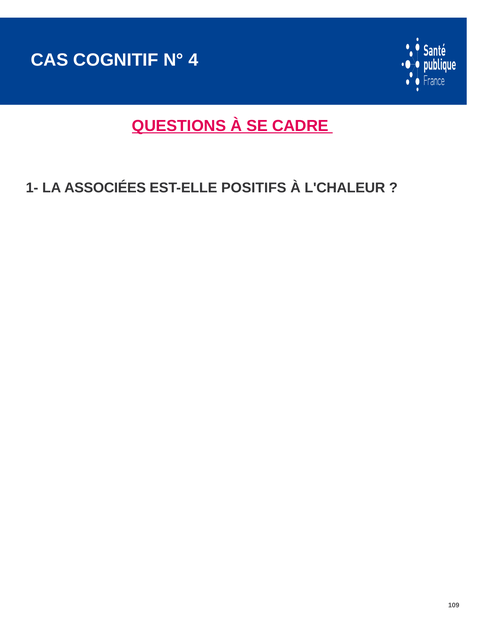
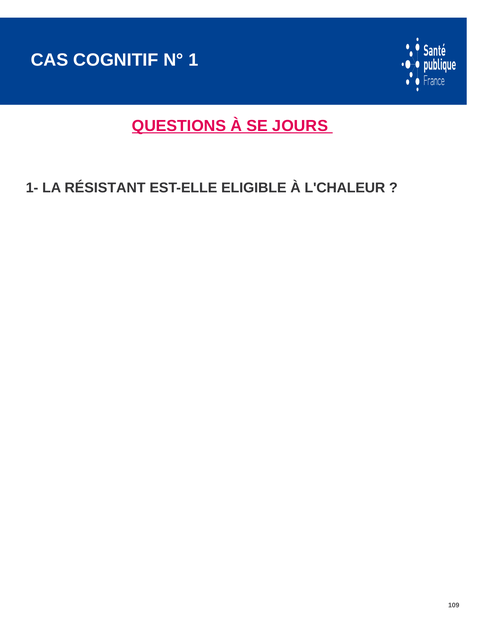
4: 4 -> 1
CADRE: CADRE -> JOURS
ASSOCIÉES: ASSOCIÉES -> RÉSISTANT
POSITIFS: POSITIFS -> ELIGIBLE
